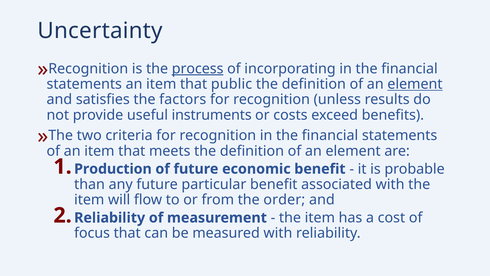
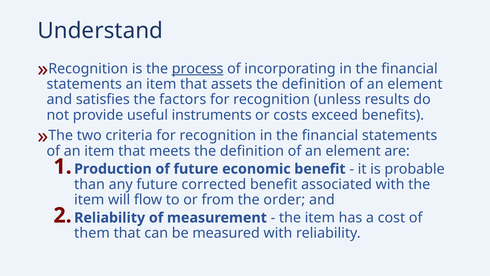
Uncertainty: Uncertainty -> Understand
public: public -> assets
element at (415, 84) underline: present -> none
particular: particular -> corrected
focus: focus -> them
